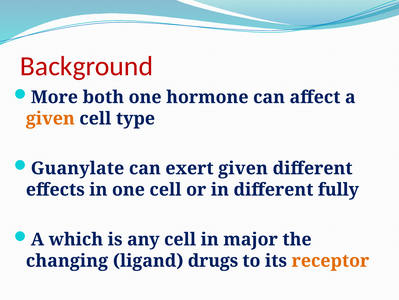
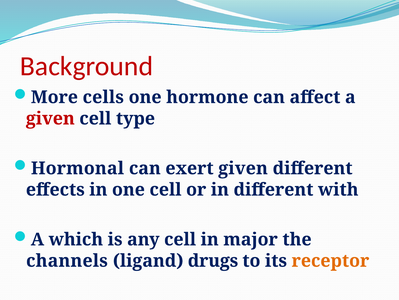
both: both -> cells
given at (50, 118) colour: orange -> red
Guanylate: Guanylate -> Hormonal
fully: fully -> with
changing: changing -> channels
